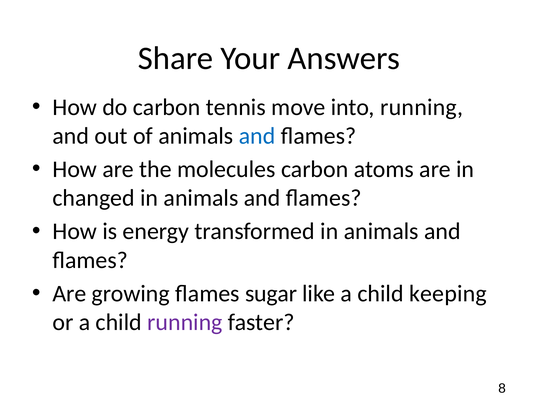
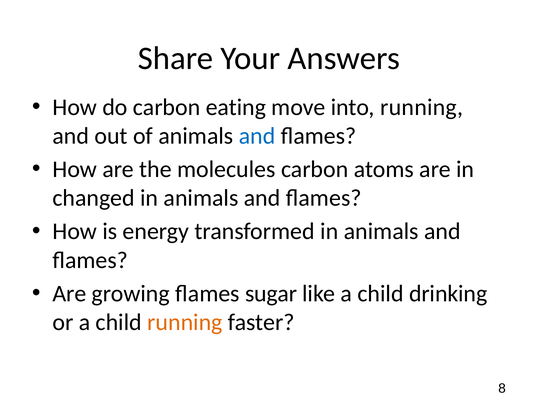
tennis: tennis -> eating
keeping: keeping -> drinking
running at (185, 323) colour: purple -> orange
